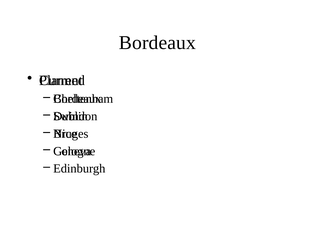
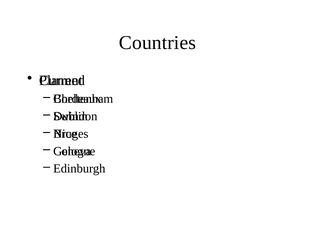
Bordeaux at (157, 43): Bordeaux -> Countries
